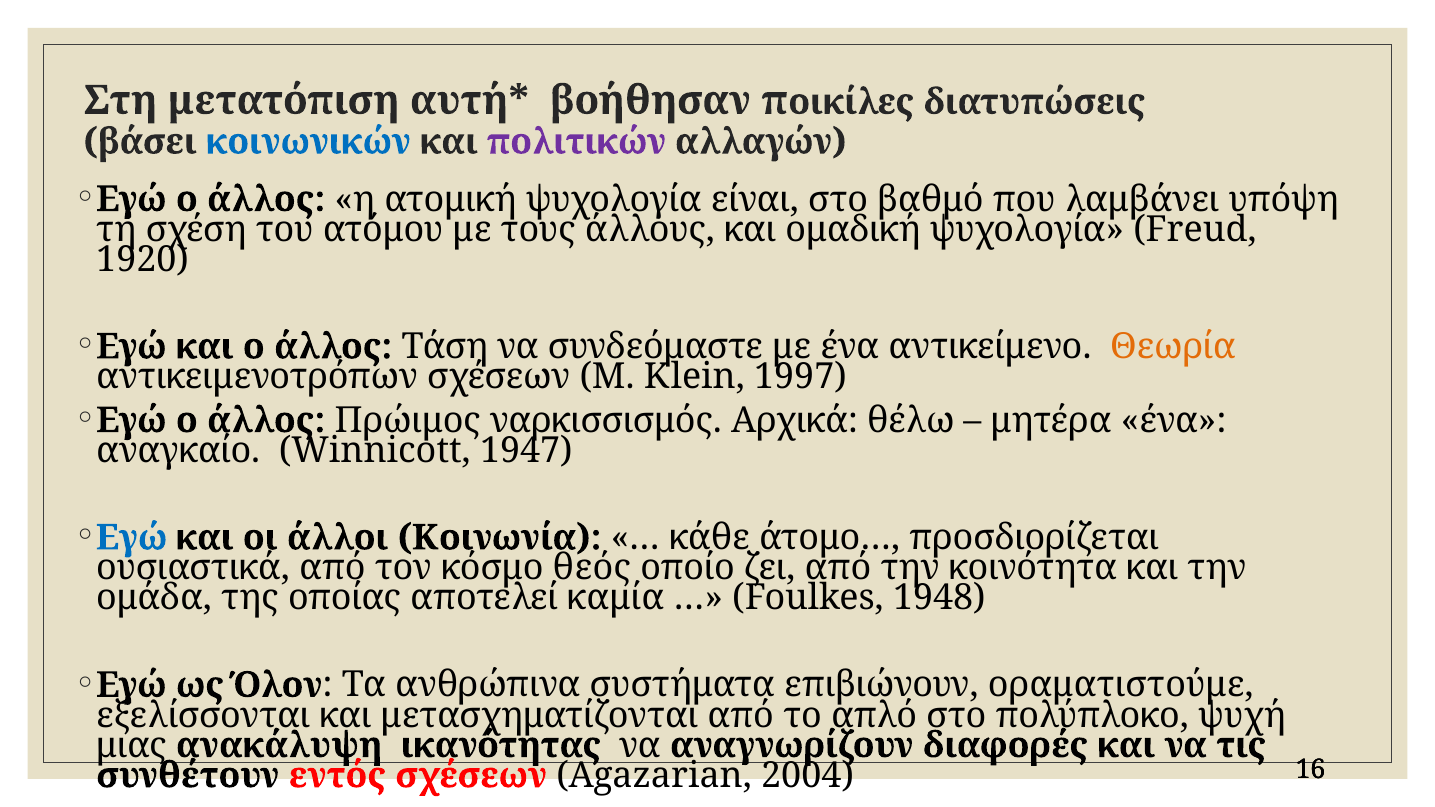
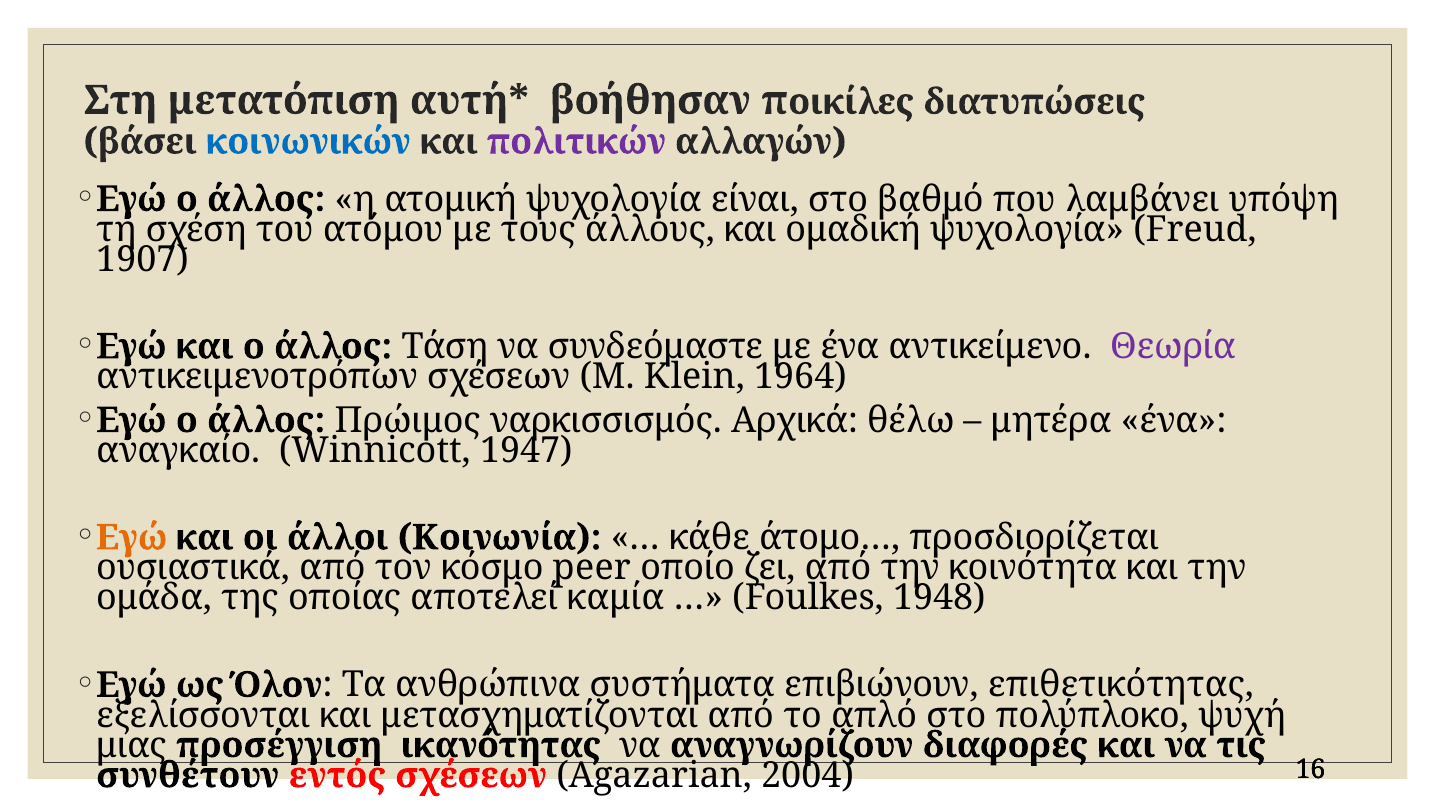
1920: 1920 -> 1907
Θεωρία colour: orange -> purple
1997: 1997 -> 1964
Εγώ at (132, 538) colour: blue -> orange
θεός: θεός -> peer
οραματιστούμε: οραματιστούμε -> επιθετικότητας
ανακάλυψη: ανακάλυψη -> προσέγγιση
